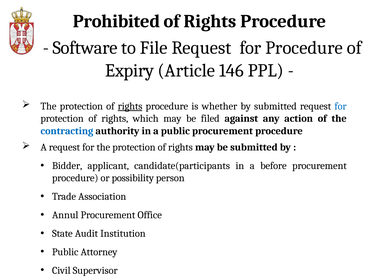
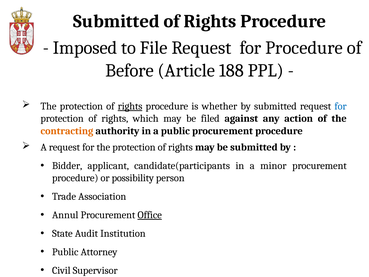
Prohibited at (116, 21): Prohibited -> Submitted
Software: Software -> Imposed
Expiry: Expiry -> Before
146: 146 -> 188
contracting colour: blue -> orange
before: before -> minor
Office underline: none -> present
